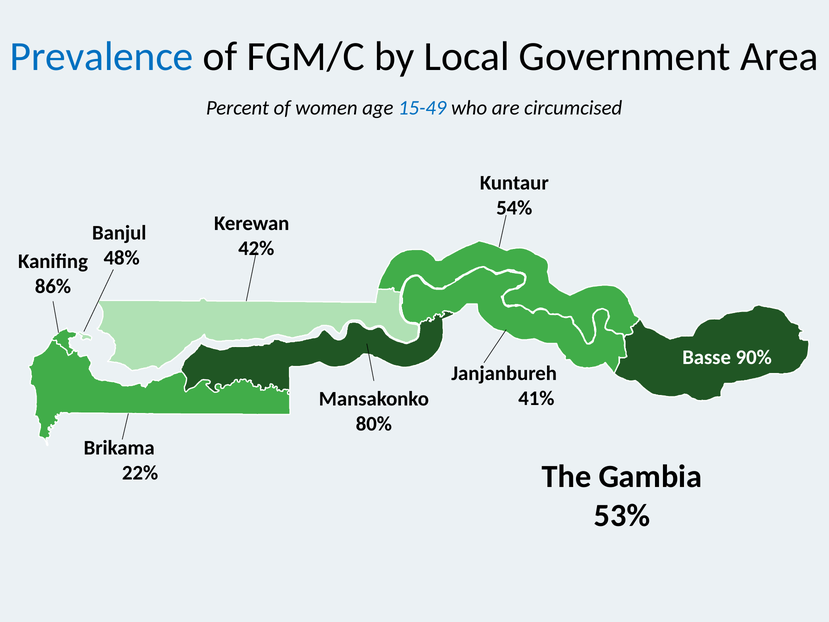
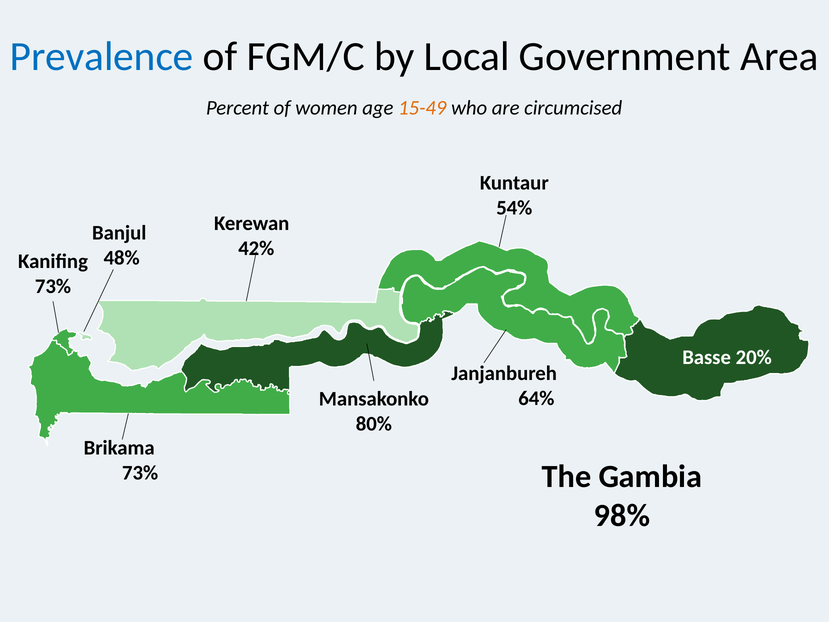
15-49 colour: blue -> orange
86% at (53, 286): 86% -> 73%
90%: 90% -> 20%
41%: 41% -> 64%
22% at (140, 473): 22% -> 73%
53%: 53% -> 98%
